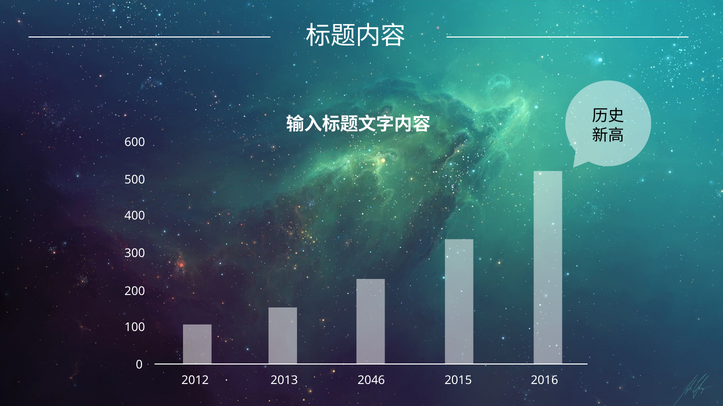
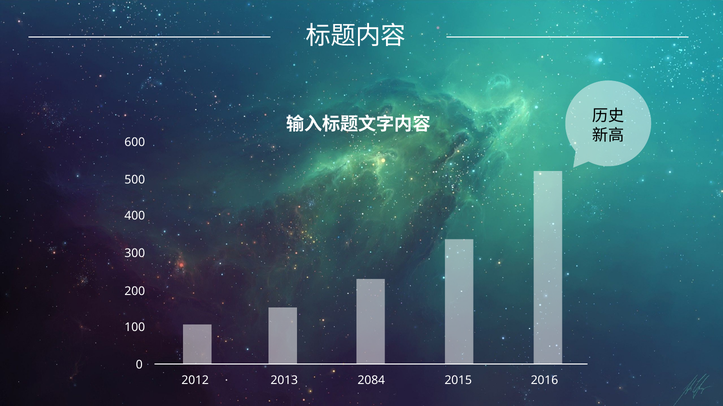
2046: 2046 -> 2084
